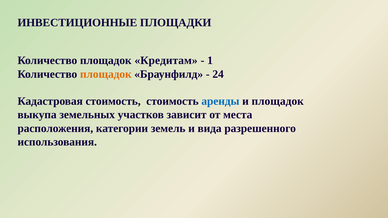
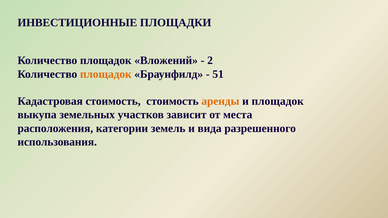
Кредитам: Кредитам -> Вложений
1: 1 -> 2
24: 24 -> 51
аренды colour: blue -> orange
